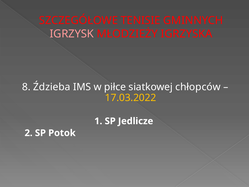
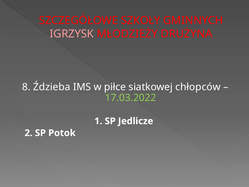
TENISIE: TENISIE -> SZKOŁY
IGRZYSKA: IGRZYSKA -> DRUŻYNA
17.03.2022 colour: yellow -> light green
